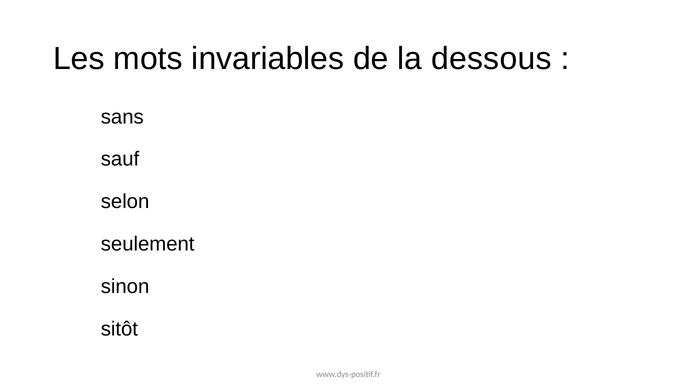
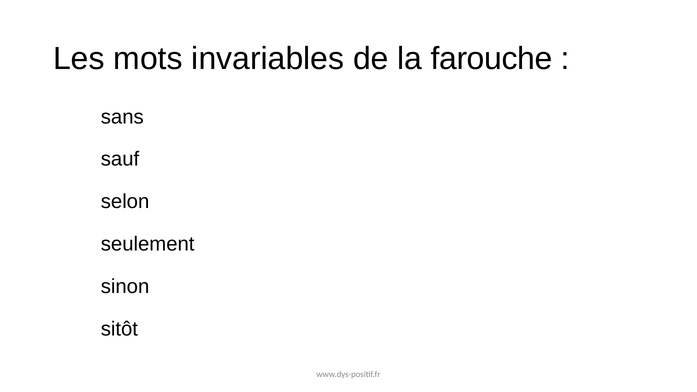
dessous: dessous -> farouche
